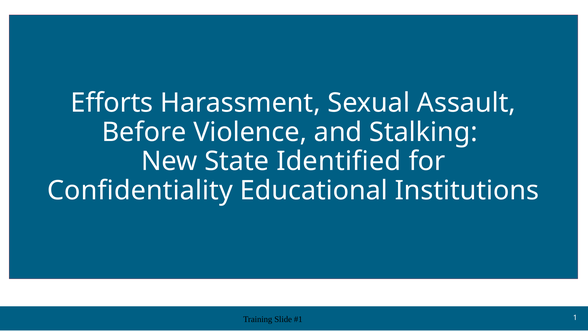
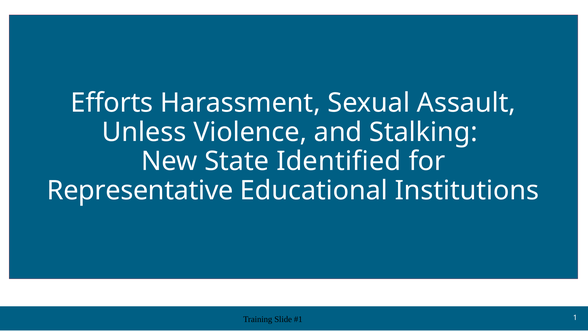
Before: Before -> Unless
Confidentiality: Confidentiality -> Representative
